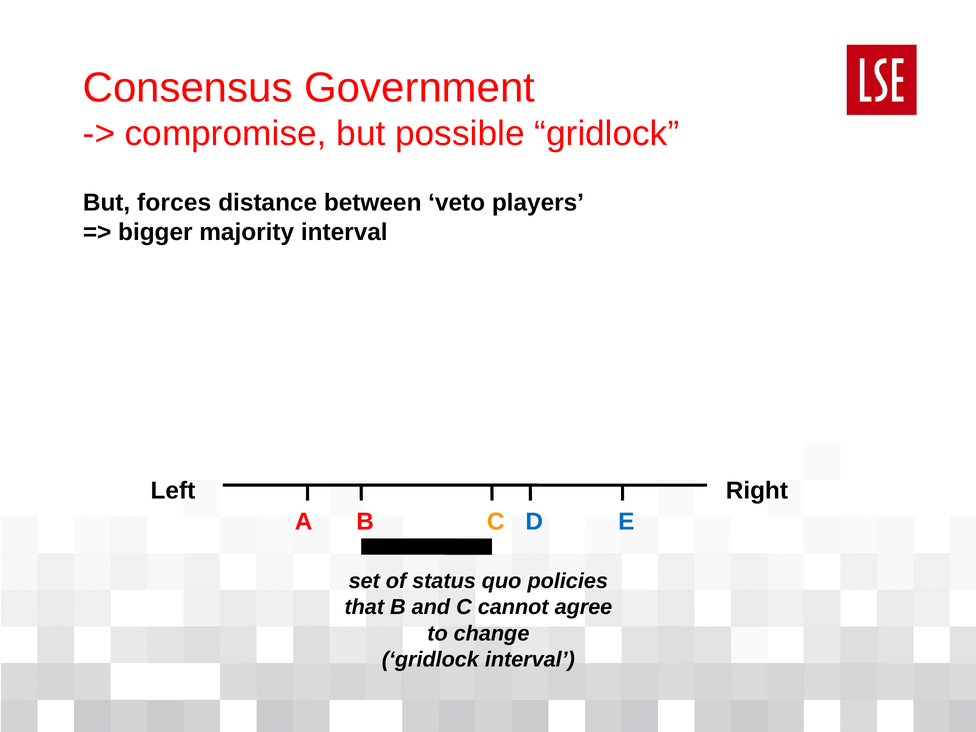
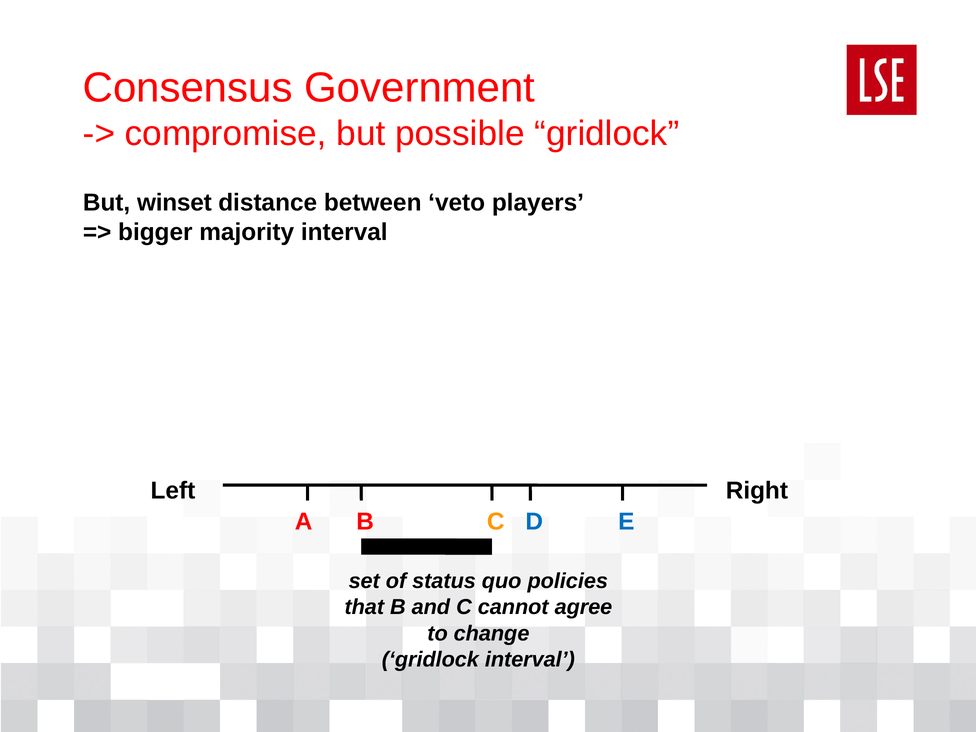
forces: forces -> winset
